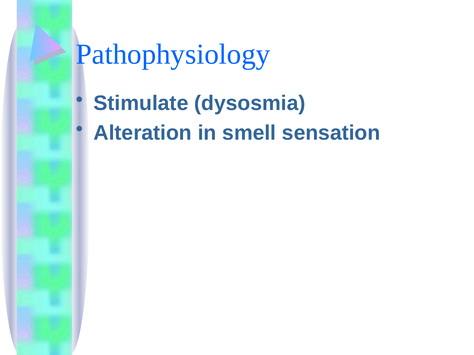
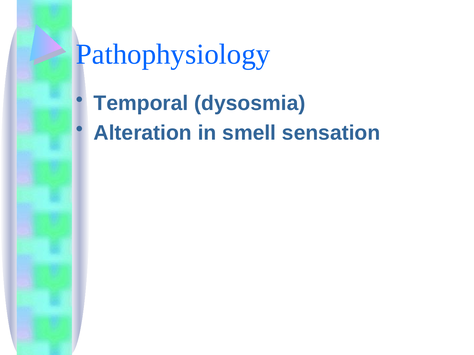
Stimulate: Stimulate -> Temporal
